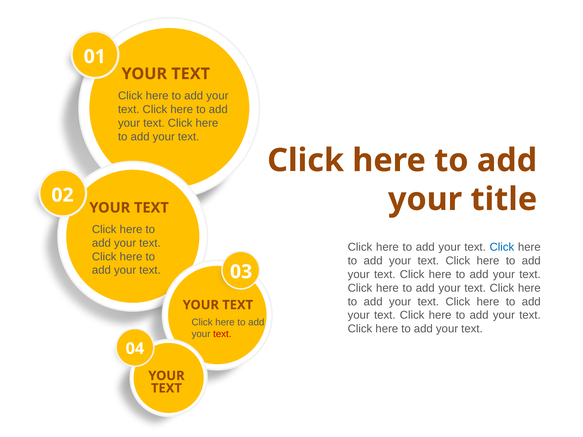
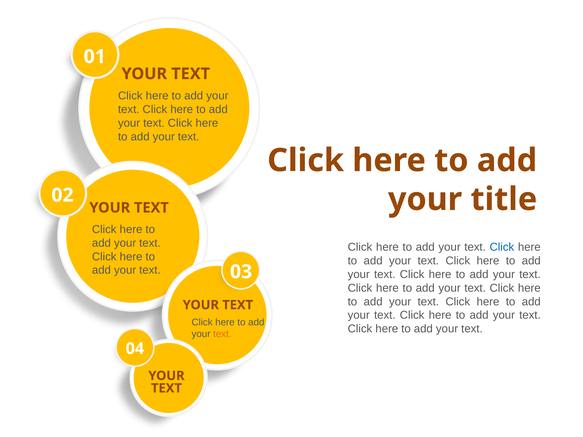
text at (222, 334) colour: red -> orange
